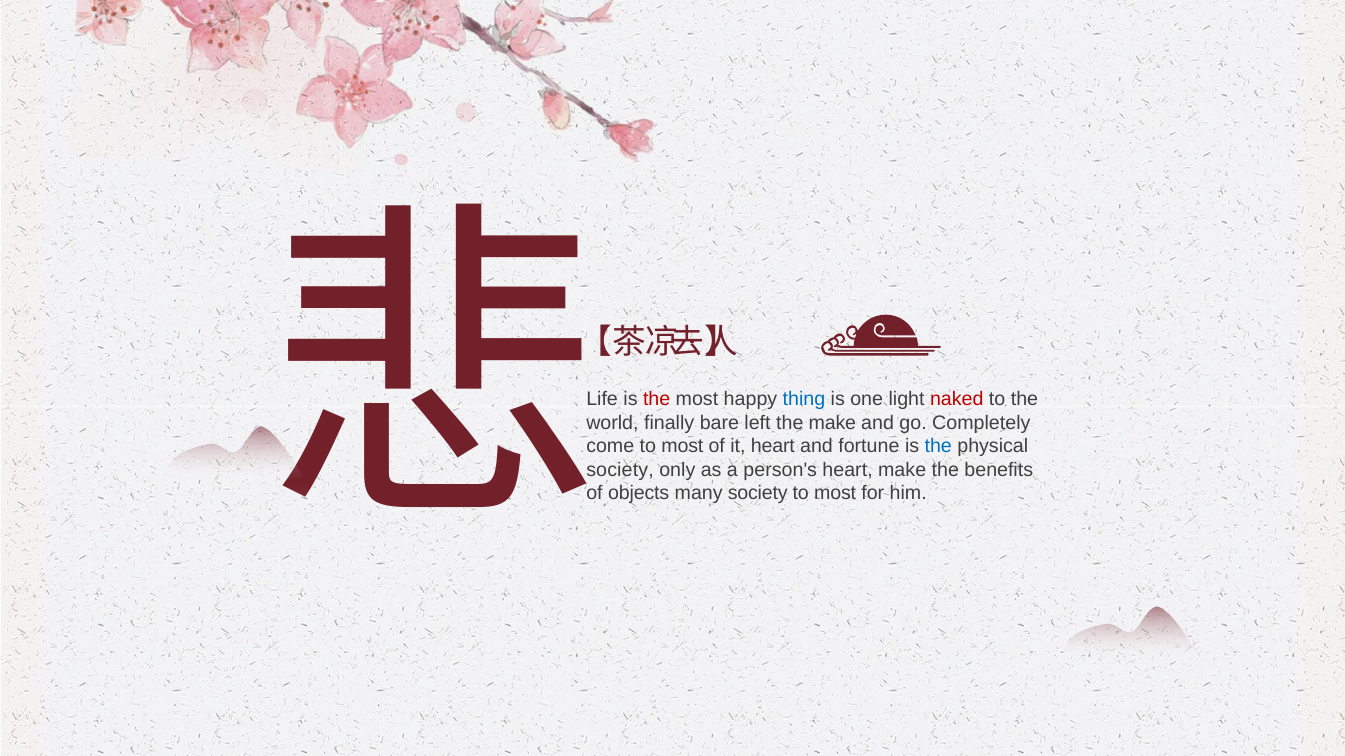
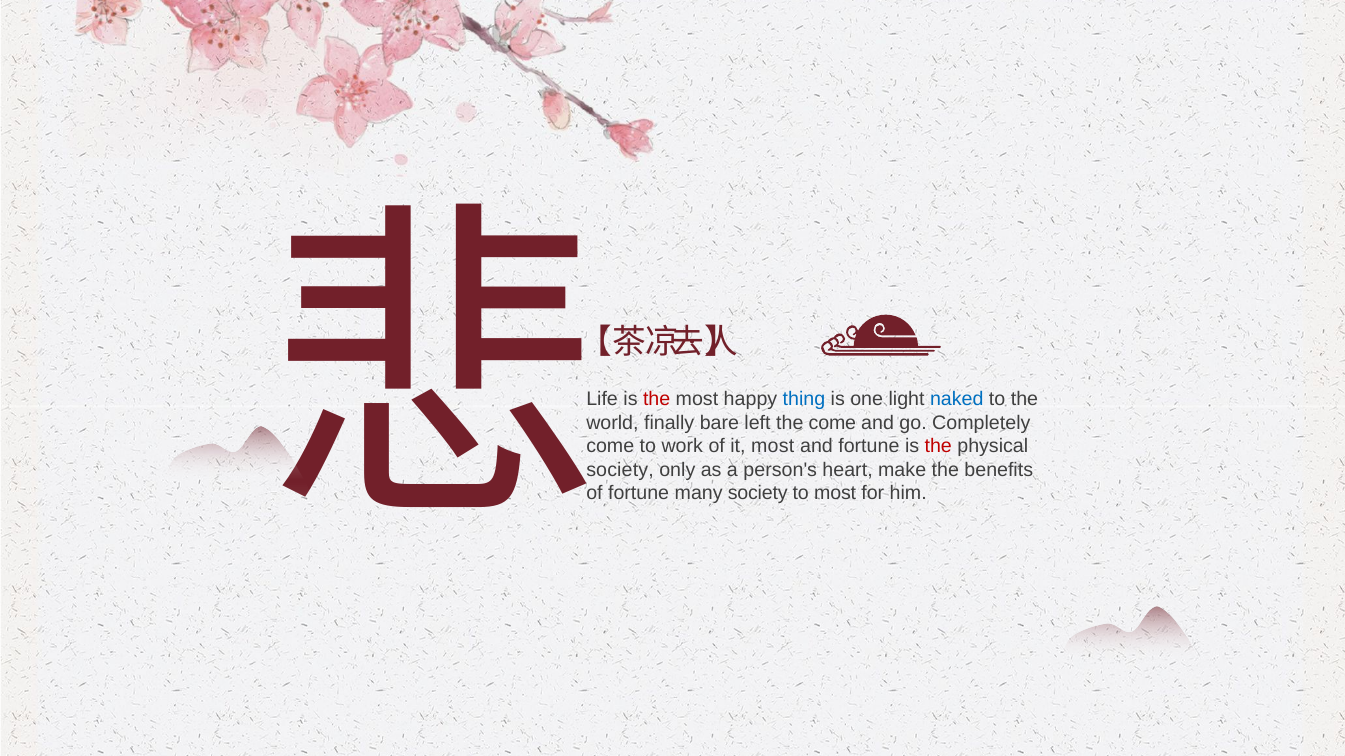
naked colour: red -> blue
the make: make -> come
come to most: most -> work
it heart: heart -> most
the at (938, 447) colour: blue -> red
objects at (639, 494): objects -> fortune
